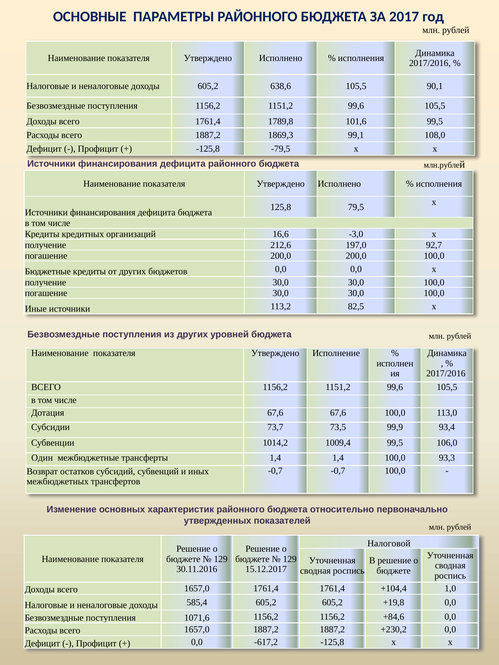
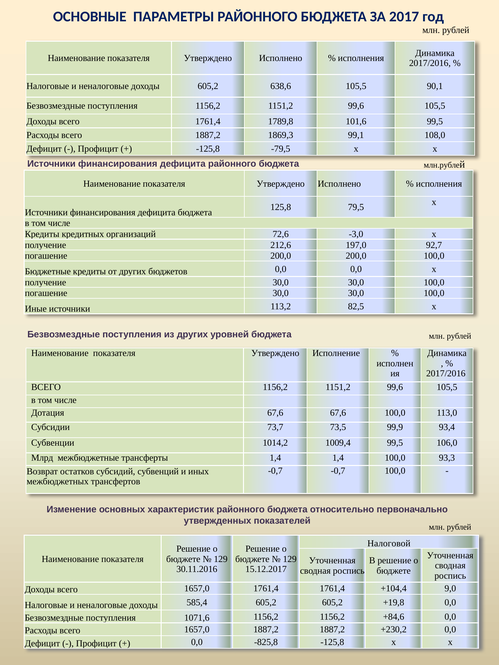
16,6: 16,6 -> 72,6
Один: Один -> Млрд
1,0: 1,0 -> 9,0
-617,2: -617,2 -> -825,8
